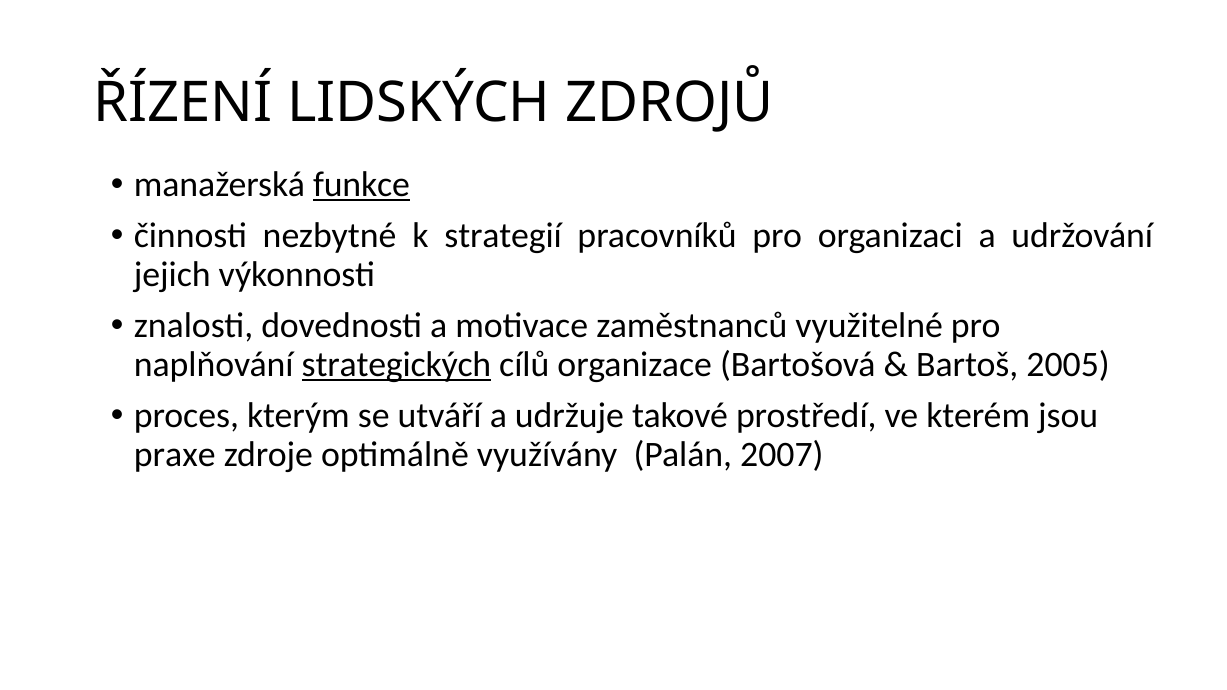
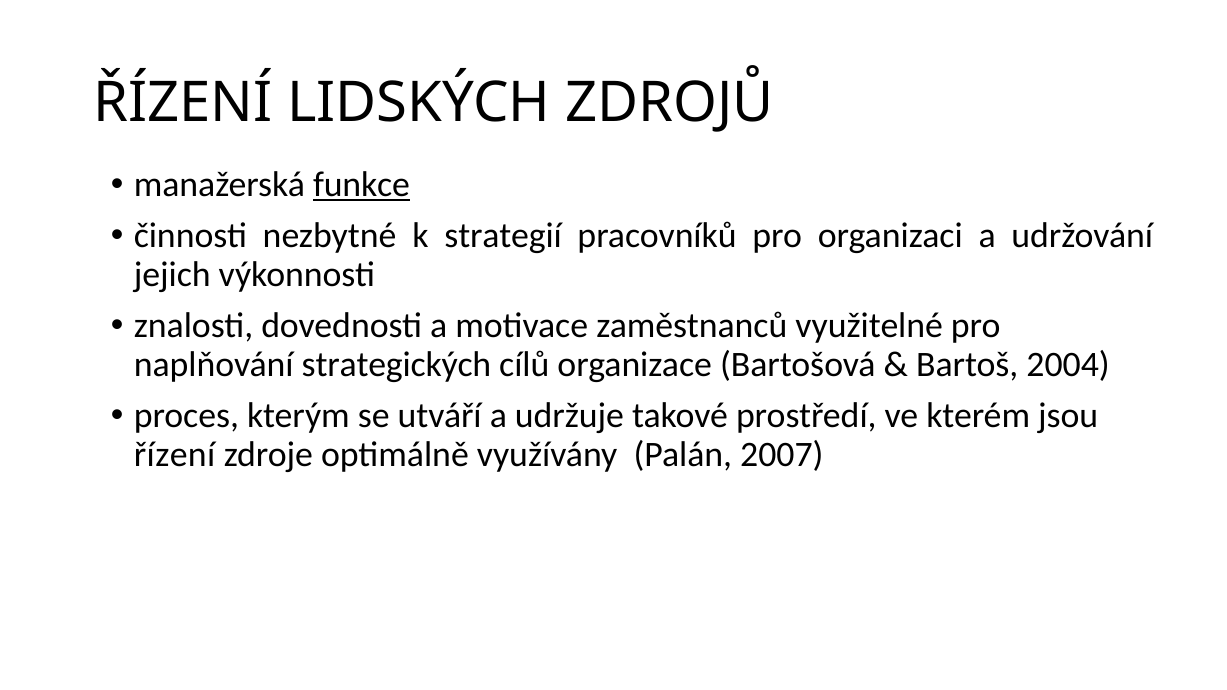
strategických underline: present -> none
2005: 2005 -> 2004
praxe at (175, 455): praxe -> řízení
